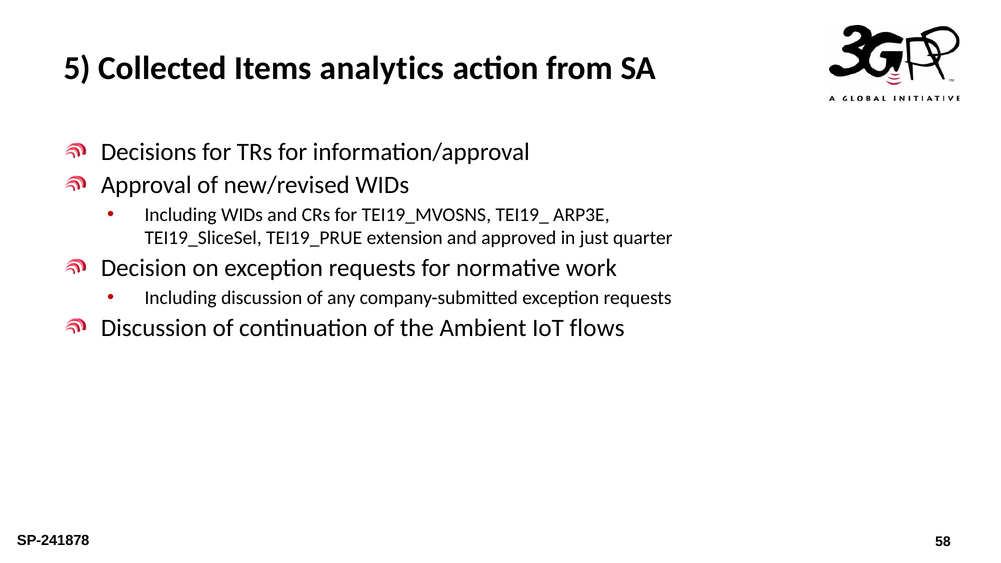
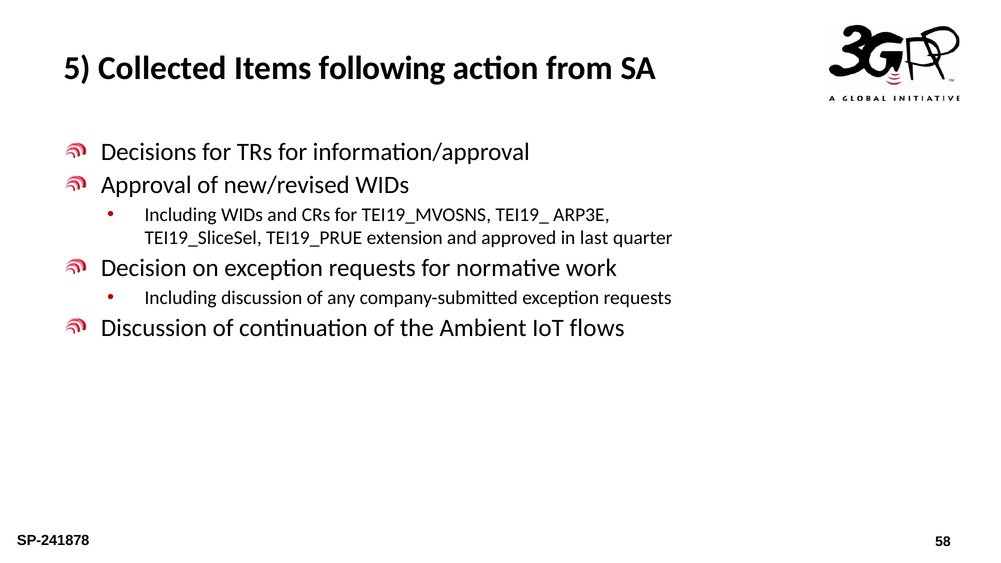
analytics: analytics -> following
just: just -> last
